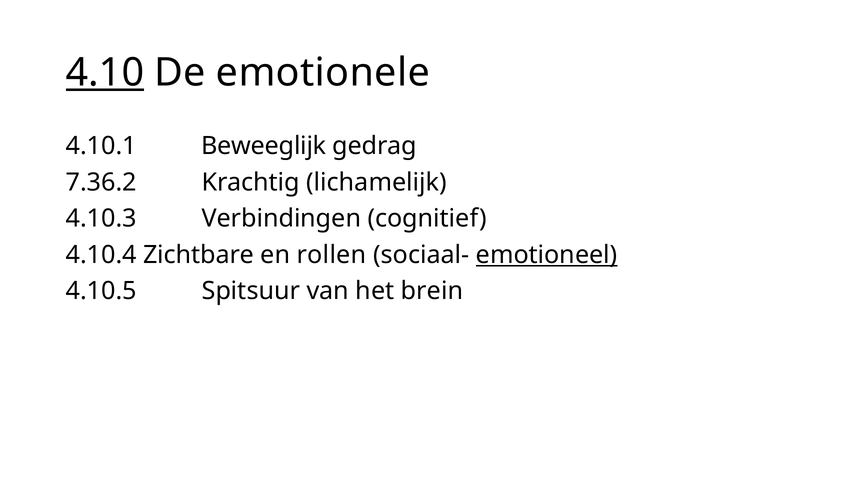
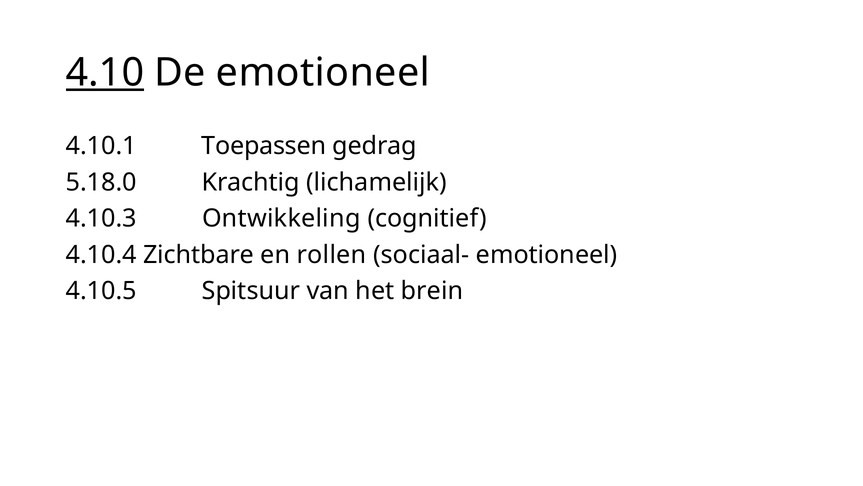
De emotionele: emotionele -> emotioneel
Beweeglijk: Beweeglijk -> Toepassen
7.36.2: 7.36.2 -> 5.18.0
Verbindingen: Verbindingen -> Ontwikkeling
emotioneel at (547, 254) underline: present -> none
